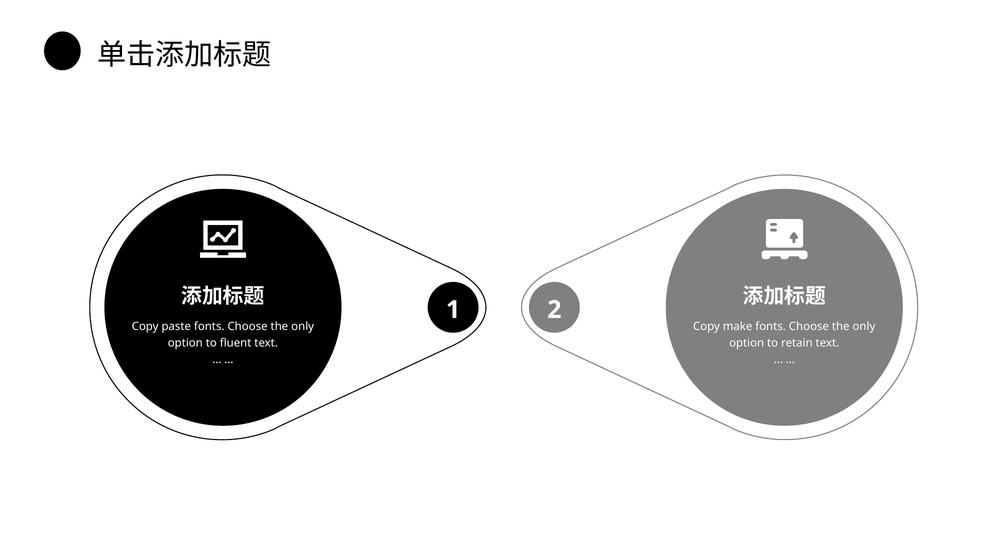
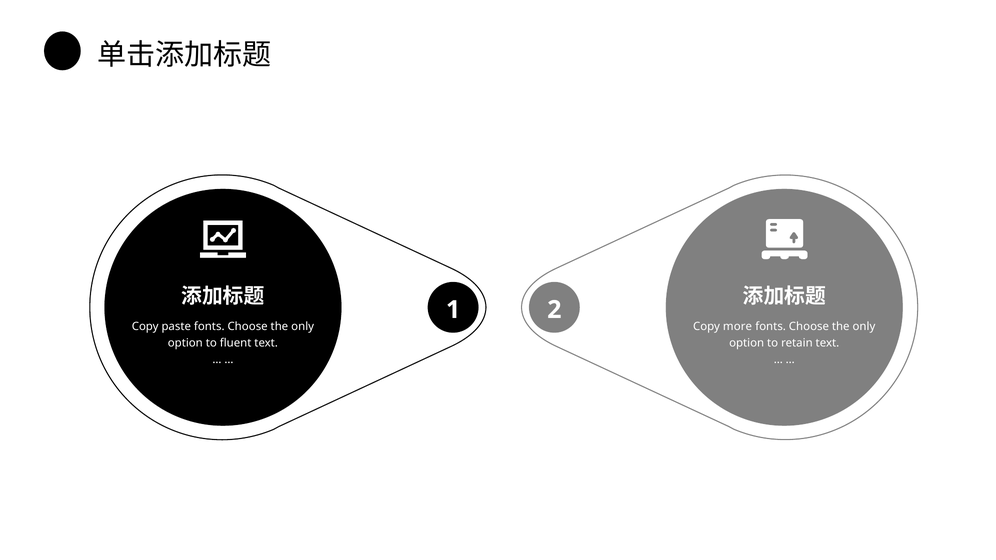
make: make -> more
